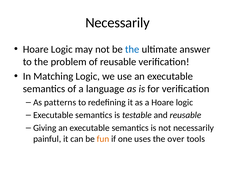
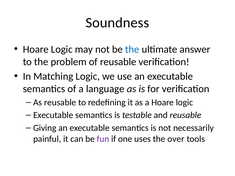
Necessarily at (118, 23): Necessarily -> Soundness
As patterns: patterns -> reusable
fun colour: orange -> purple
